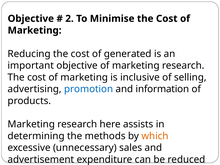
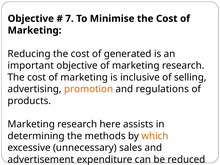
2: 2 -> 7
promotion colour: blue -> orange
information: information -> regulations
